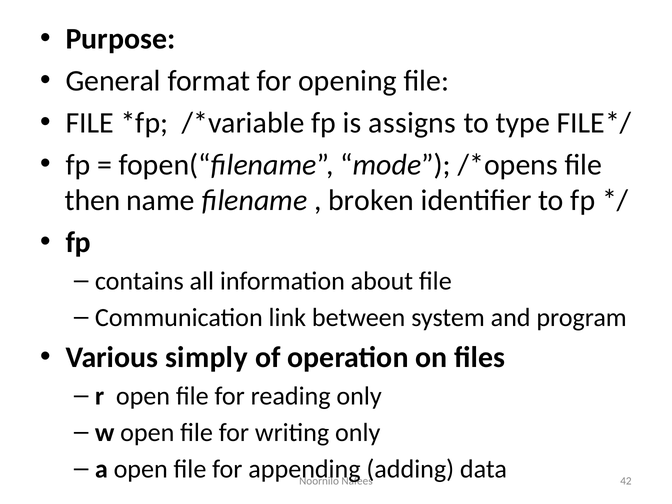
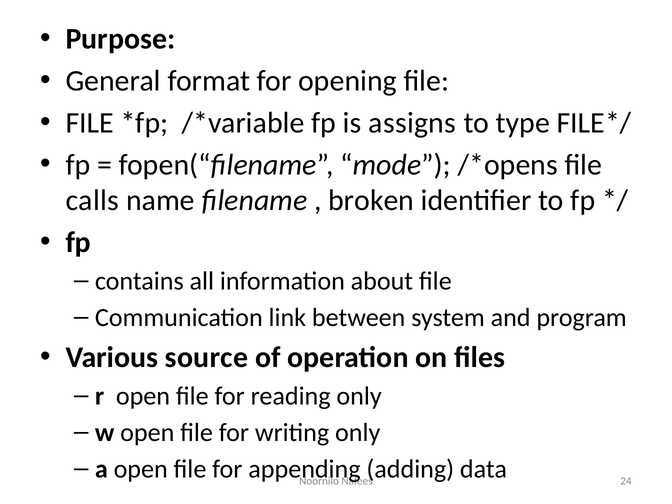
then: then -> calls
simply: simply -> source
42: 42 -> 24
